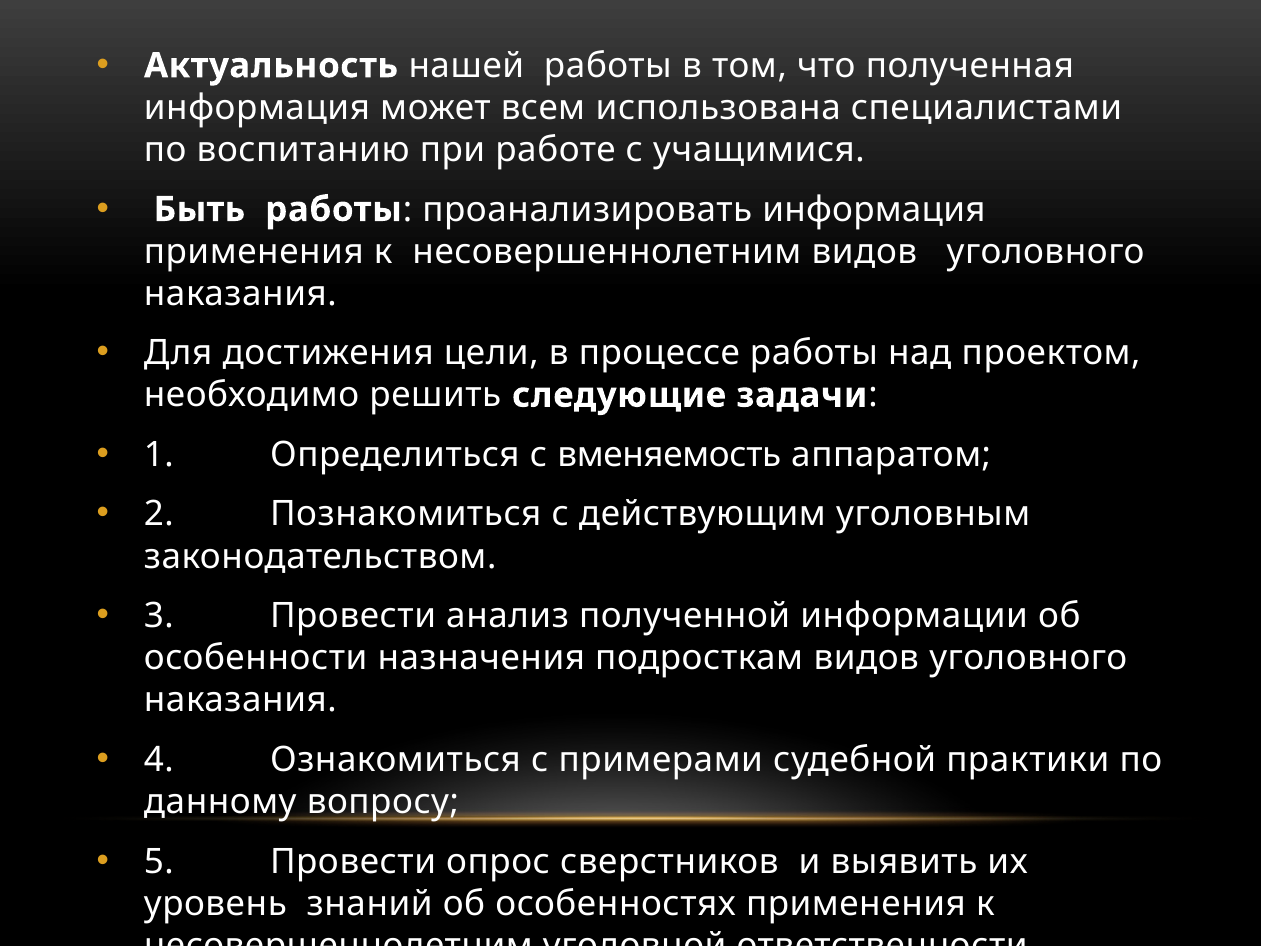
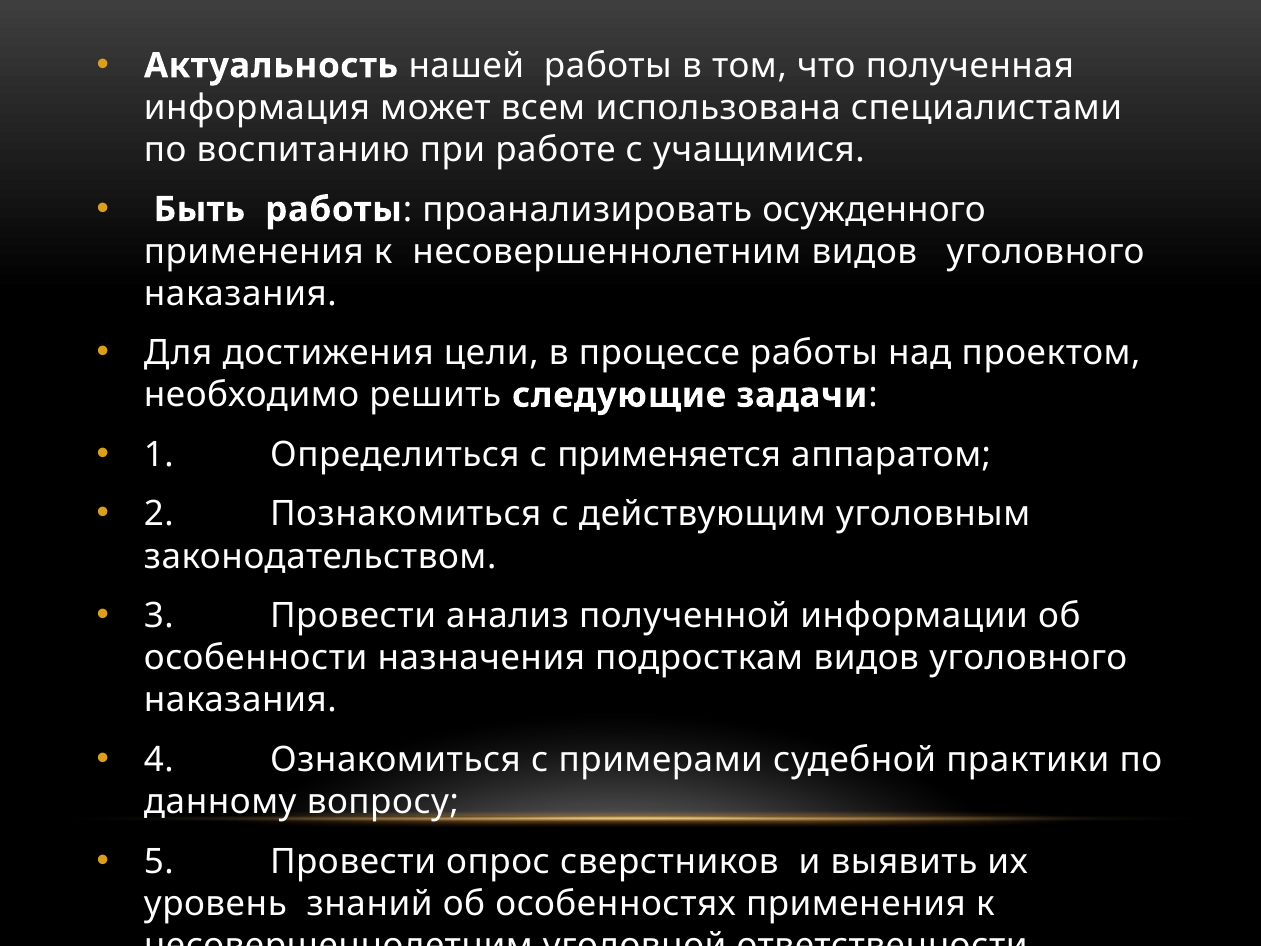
проанализировать информация: информация -> осужденного
вменяемость: вменяемость -> применяется
